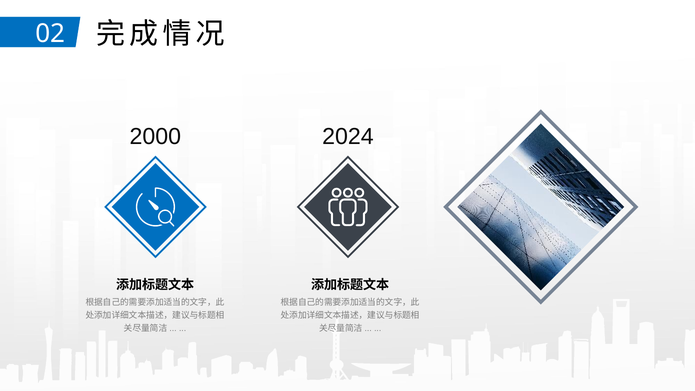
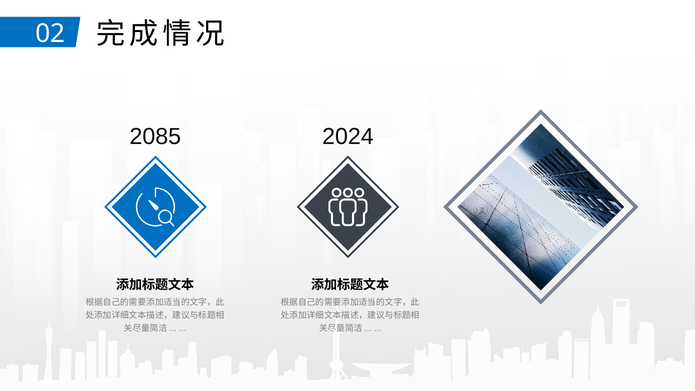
2000: 2000 -> 2085
